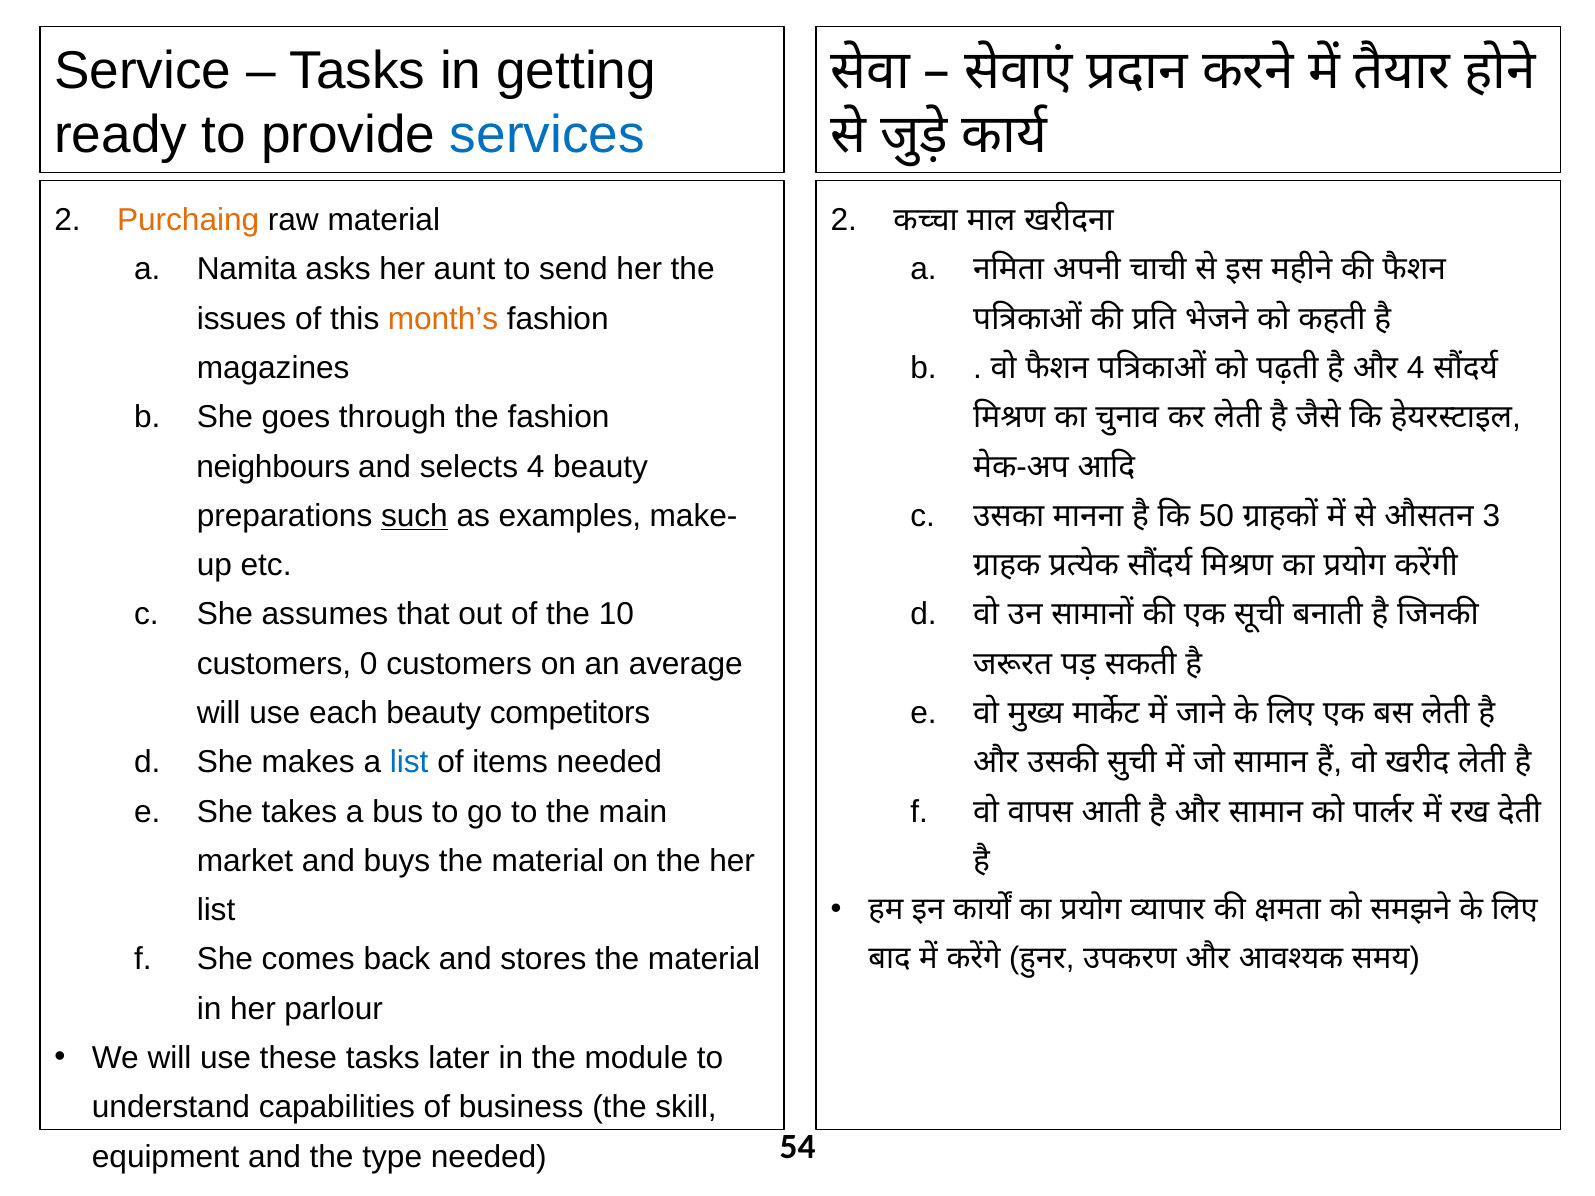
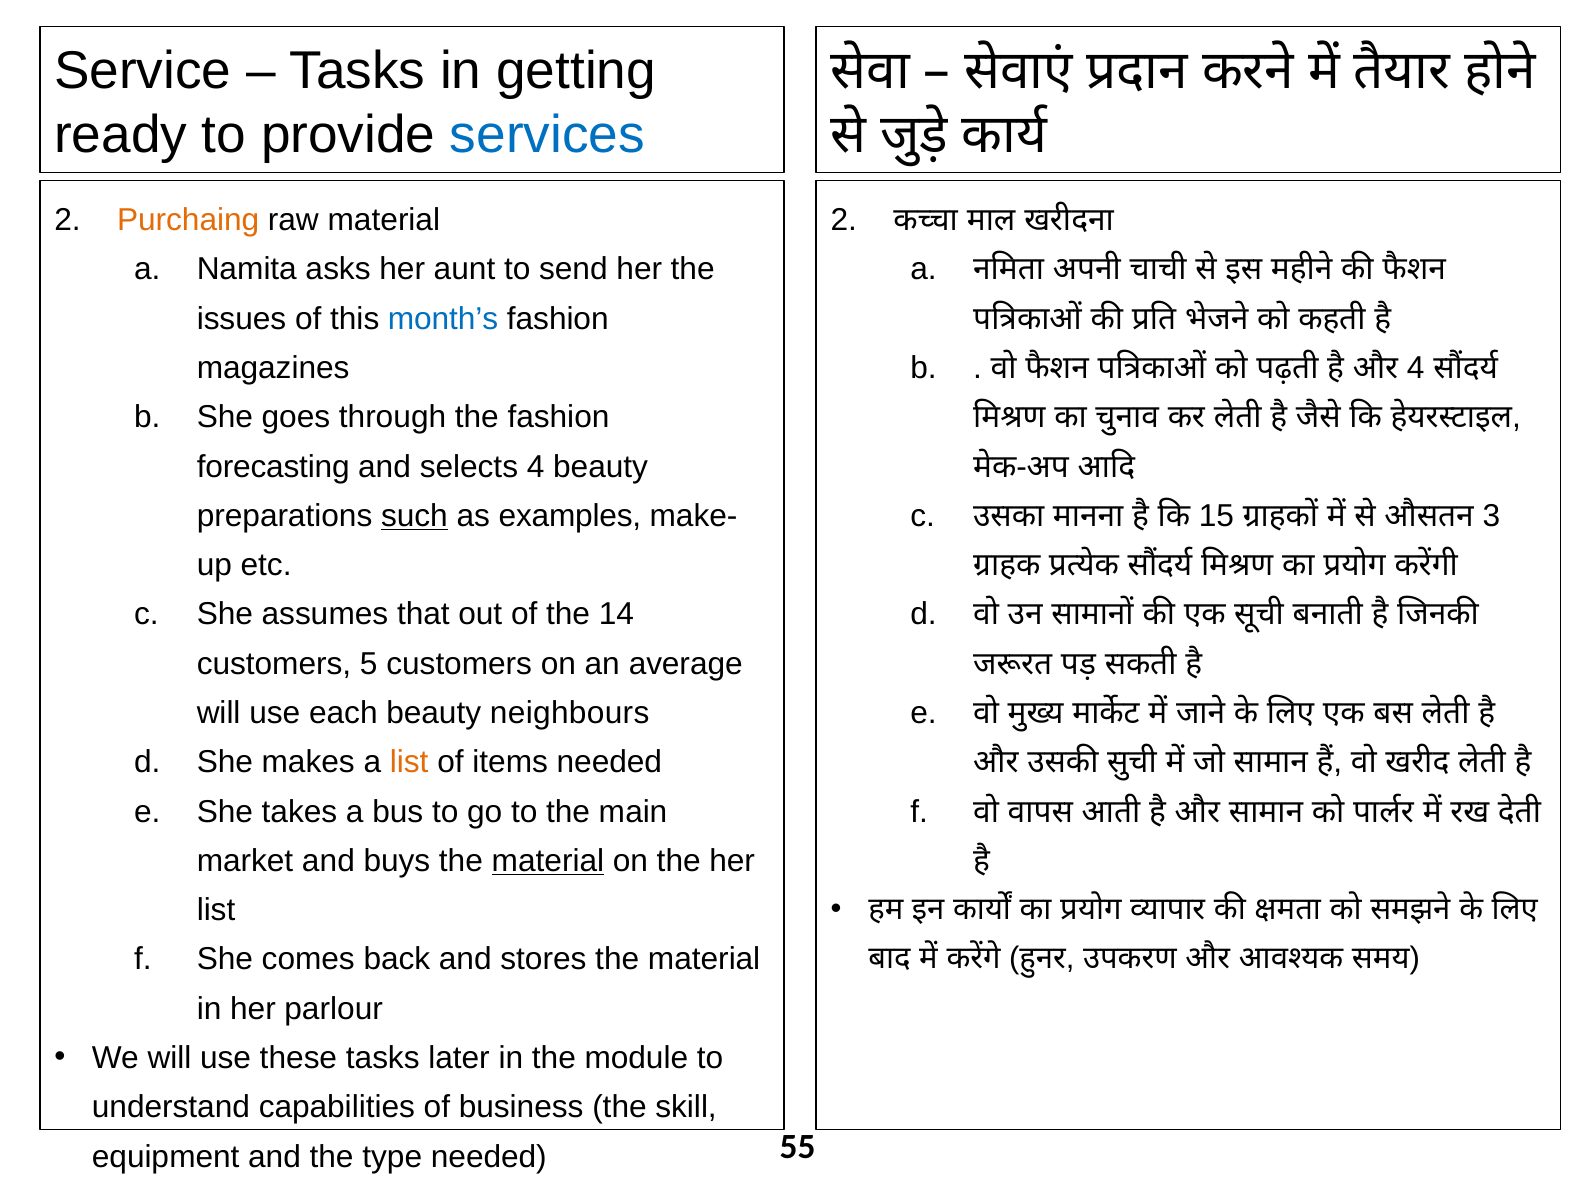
month’s colour: orange -> blue
neighbours: neighbours -> forecasting
50: 50 -> 15
10: 10 -> 14
0: 0 -> 5
competitors: competitors -> neighbours
list at (409, 763) colour: blue -> orange
material at (548, 861) underline: none -> present
54: 54 -> 55
